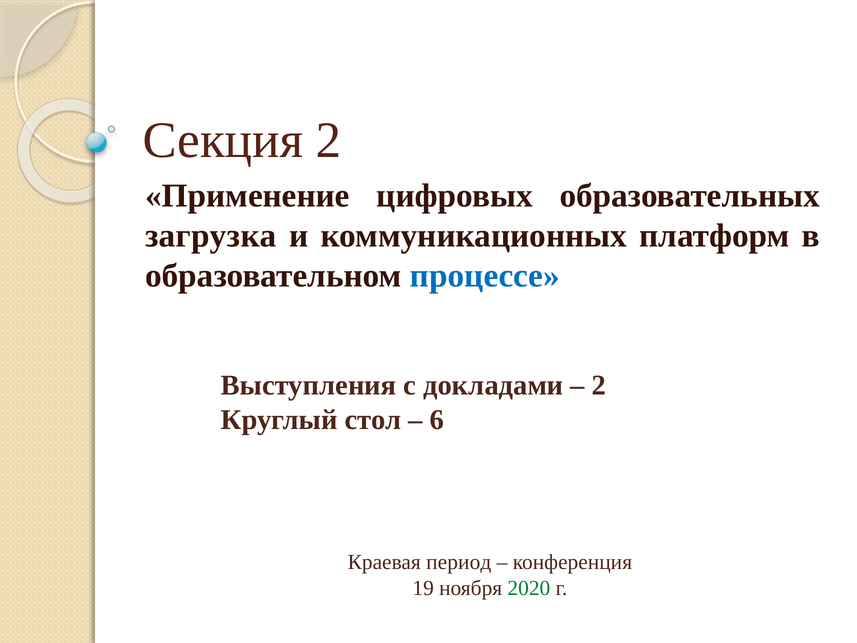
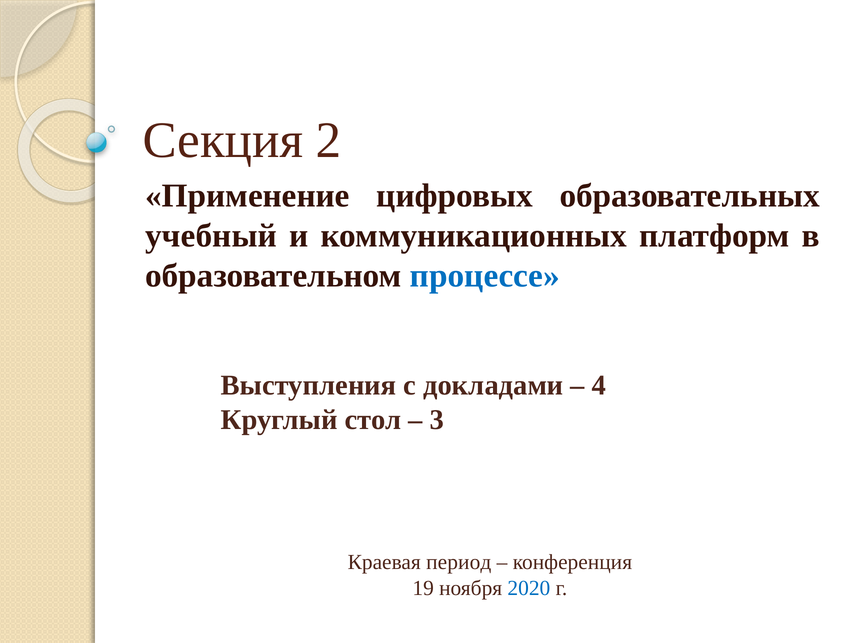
загрузка: загрузка -> учебный
2 at (599, 385): 2 -> 4
6: 6 -> 3
2020 colour: green -> blue
